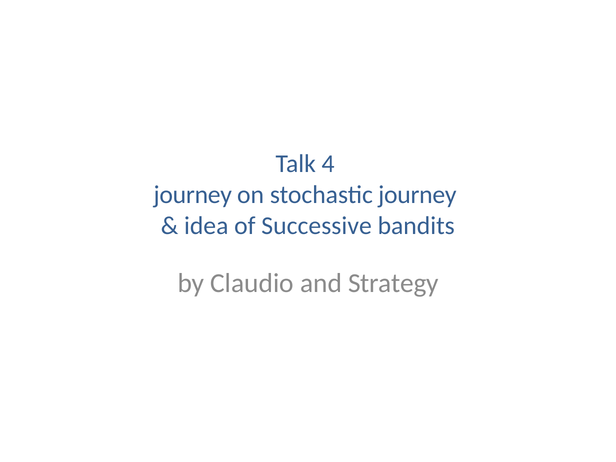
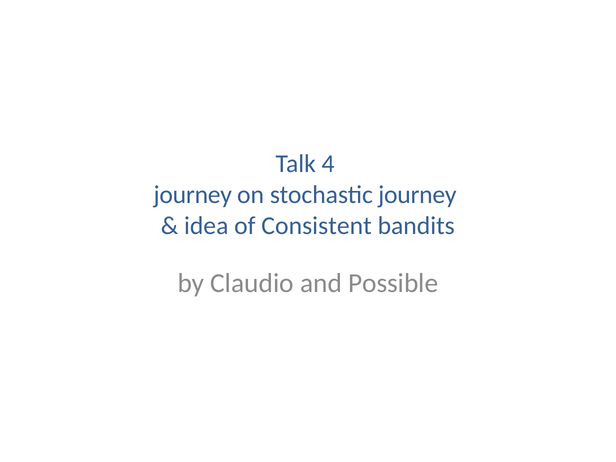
Successive: Successive -> Consistent
Strategy: Strategy -> Possible
